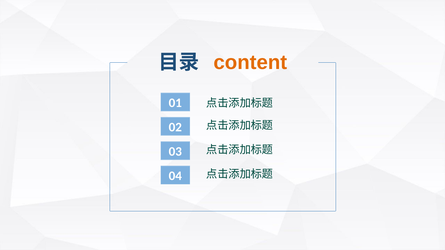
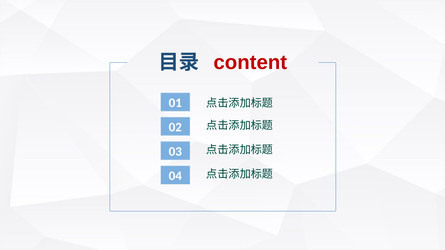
content colour: orange -> red
